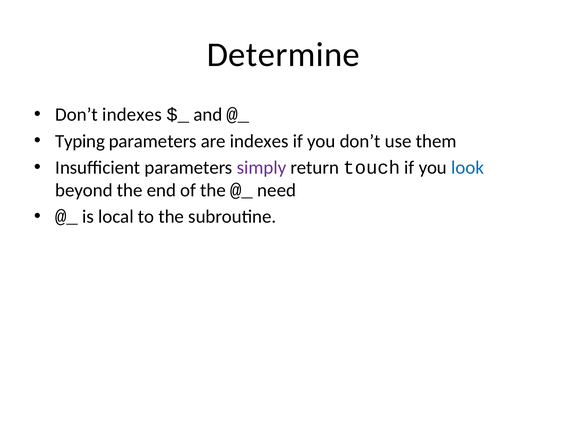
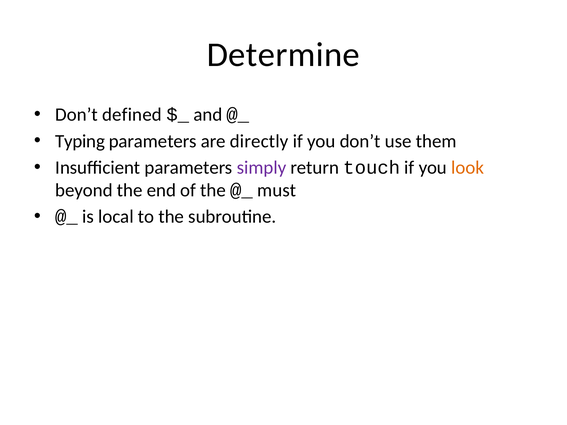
Don’t indexes: indexes -> defined
are indexes: indexes -> directly
look colour: blue -> orange
need: need -> must
